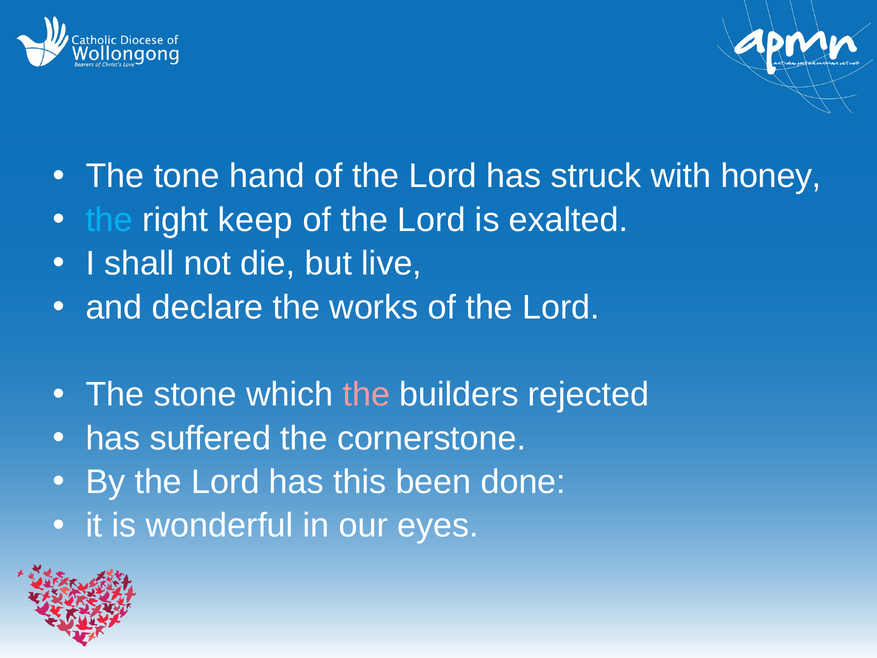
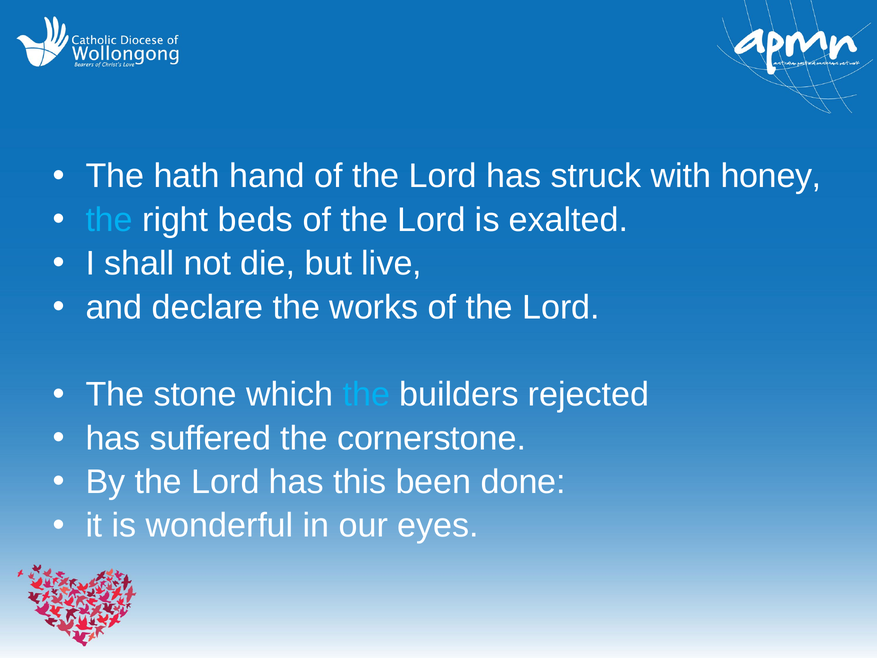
tone: tone -> hath
keep: keep -> beds
the at (366, 394) colour: pink -> light blue
